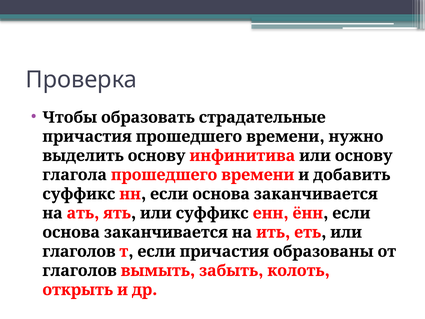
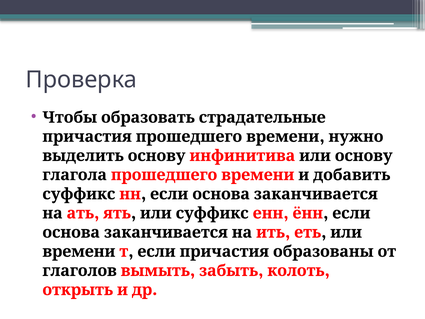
глаголов at (79, 251): глаголов -> времени
